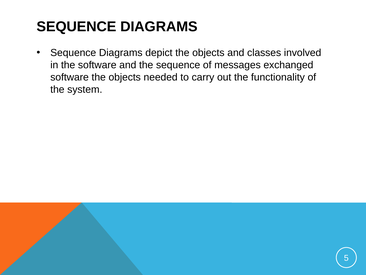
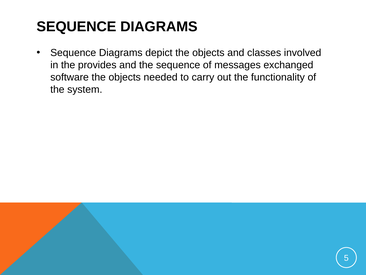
the software: software -> provides
